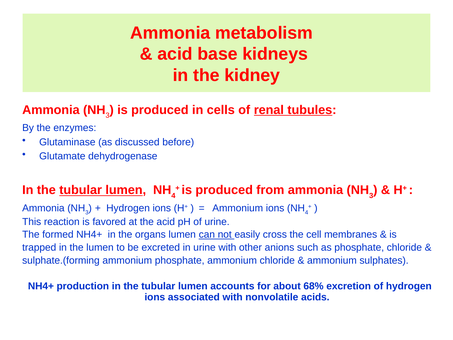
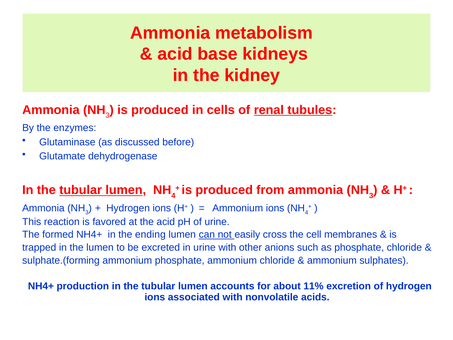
organs: organs -> ending
68%: 68% -> 11%
